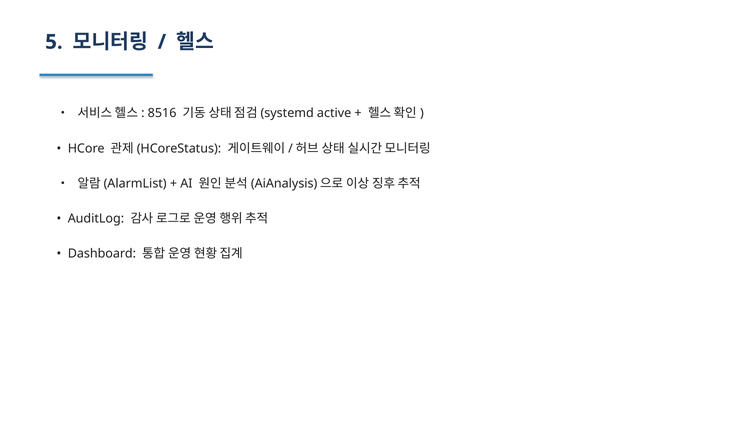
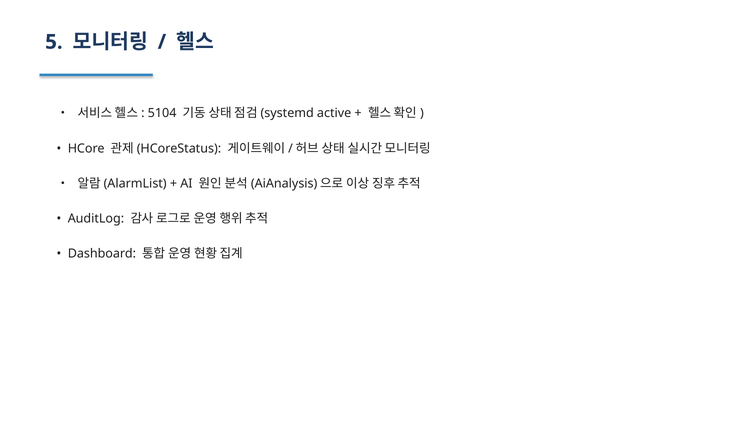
8516: 8516 -> 5104
